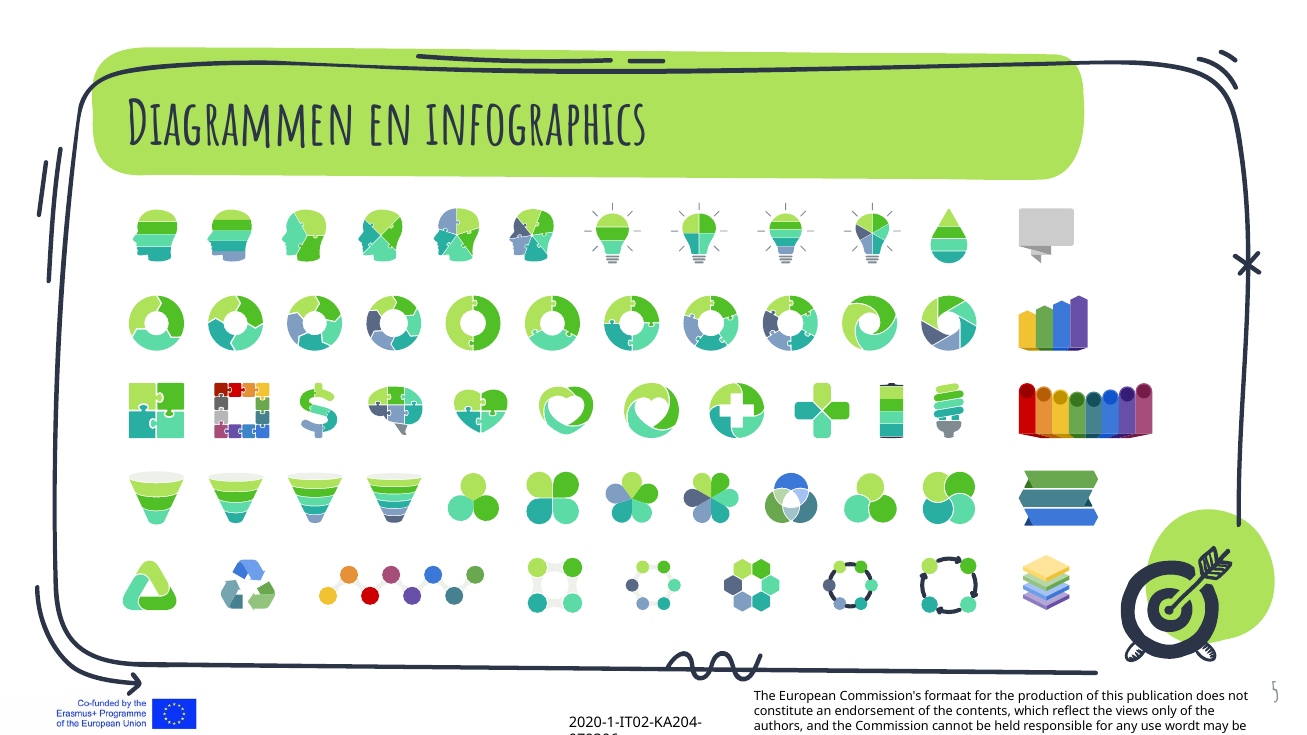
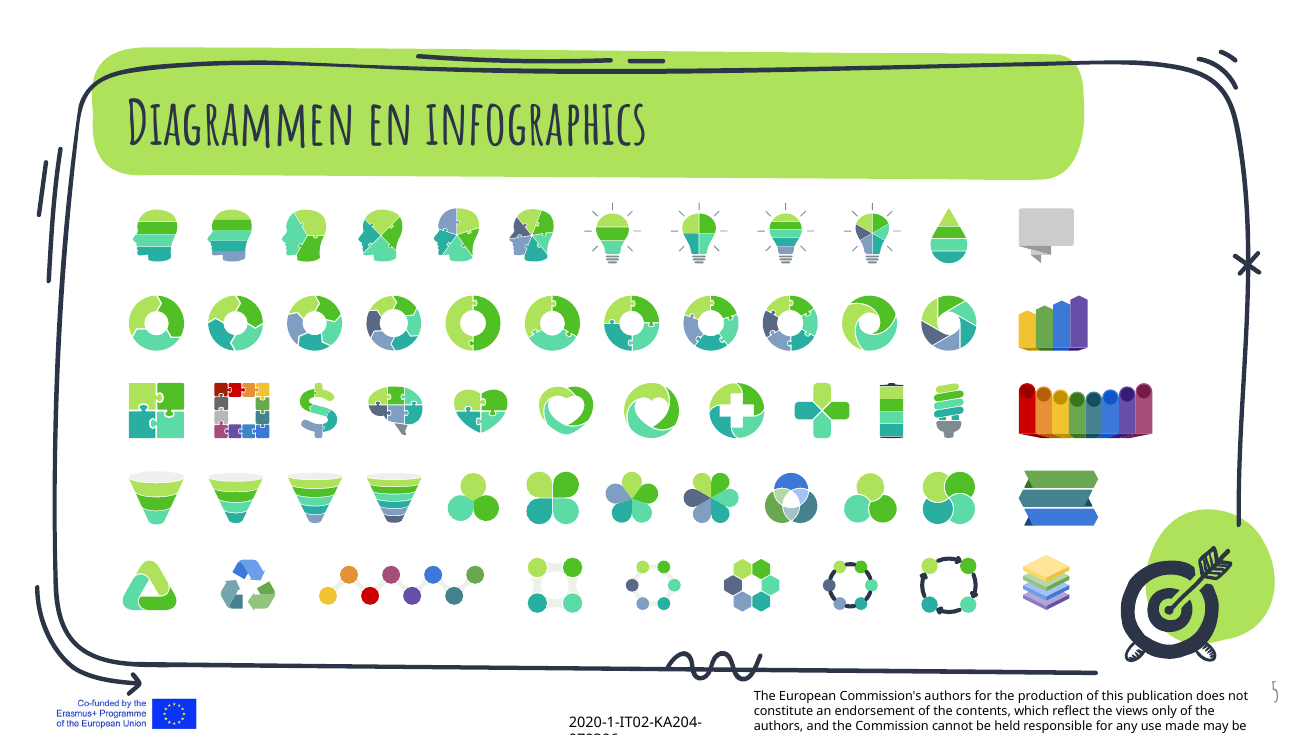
Commission's formaat: formaat -> authors
use wordt: wordt -> made
